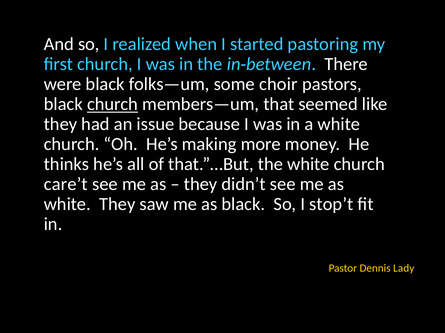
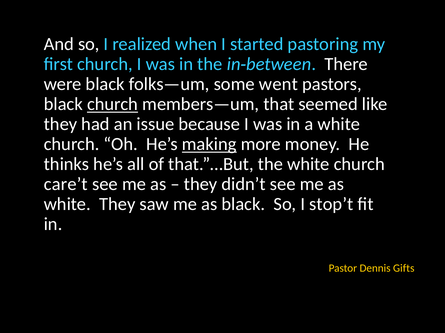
choir: choir -> went
making underline: none -> present
Lady: Lady -> Gifts
